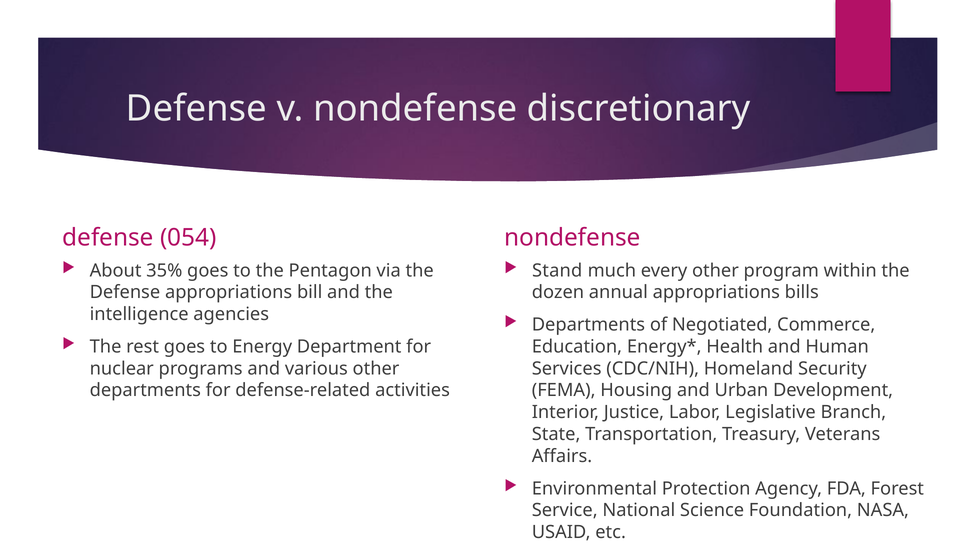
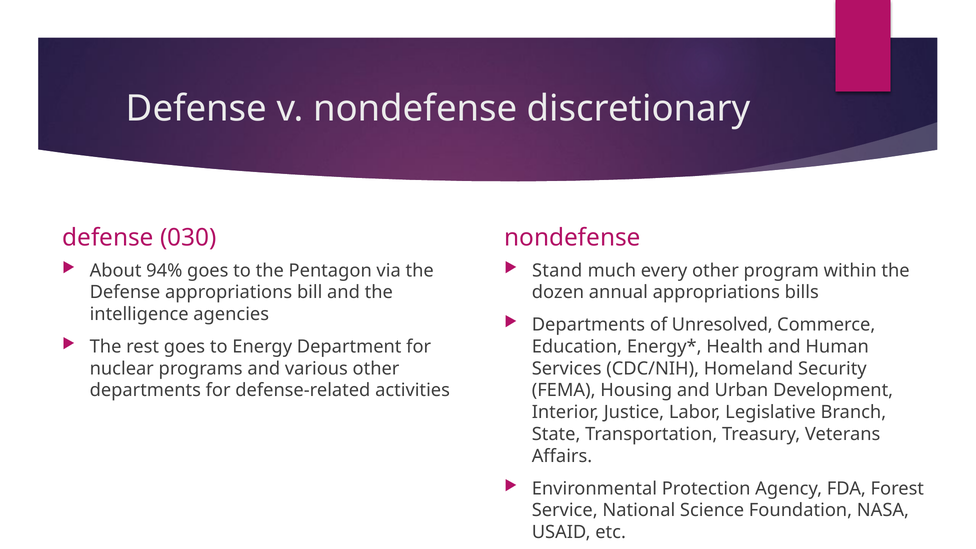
054: 054 -> 030
35%: 35% -> 94%
Negotiated: Negotiated -> Unresolved
